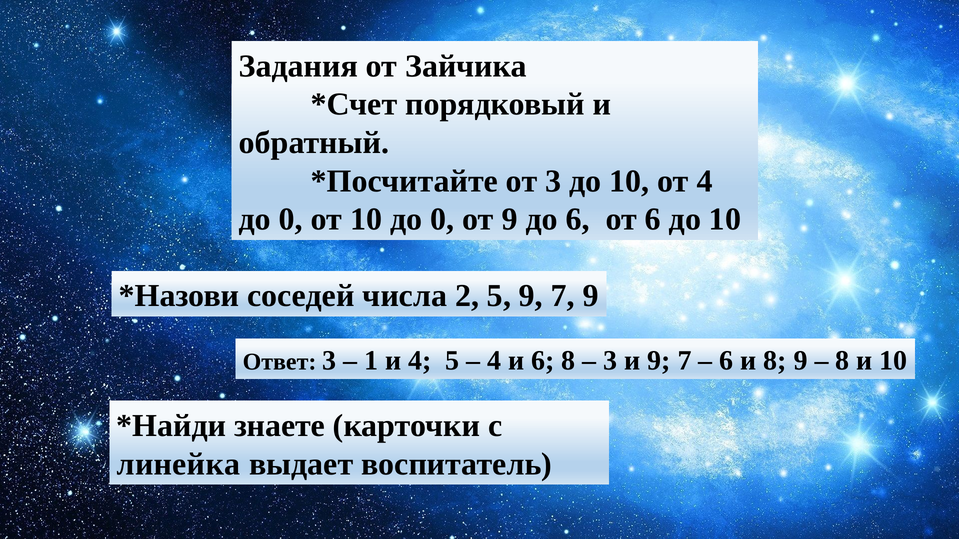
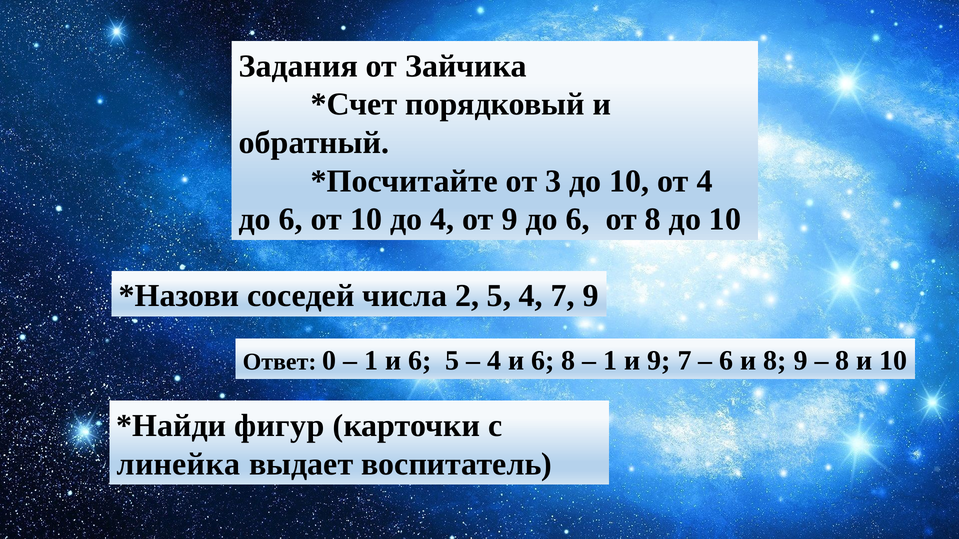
0 at (291, 220): 0 -> 6
10 до 0: 0 -> 4
от 6: 6 -> 8
5 9: 9 -> 4
Ответ 3: 3 -> 0
1 и 4: 4 -> 6
3 at (610, 361): 3 -> 1
знаете: знаете -> фигур
